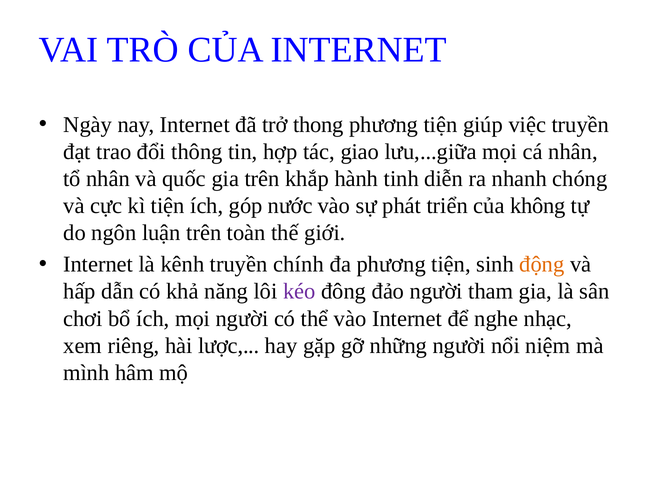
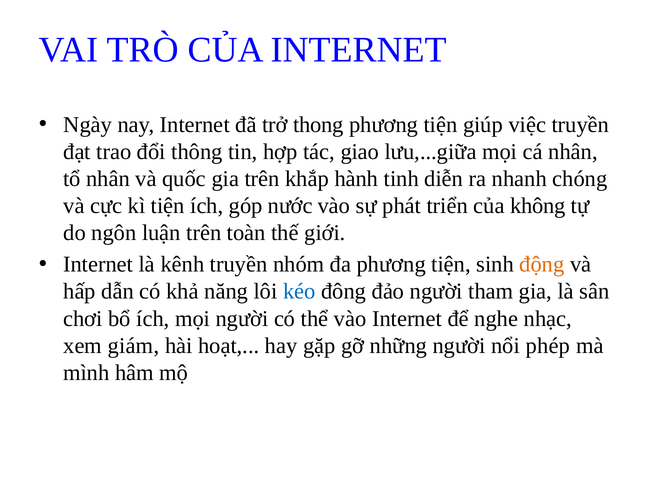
chính: chính -> nhóm
kéo colour: purple -> blue
riêng: riêng -> giám
lược: lược -> hoạt
niệm: niệm -> phép
